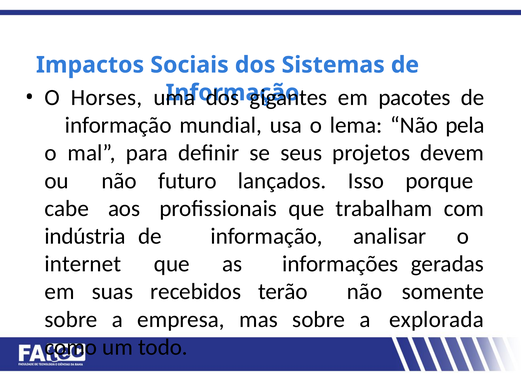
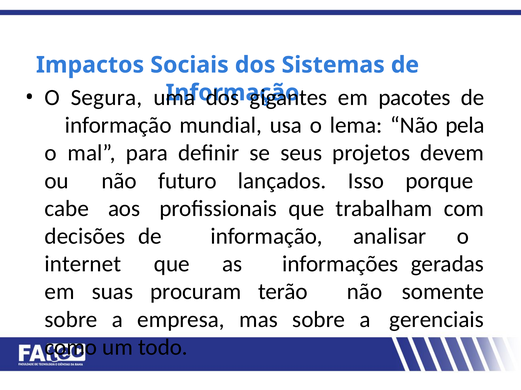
Horses: Horses -> Segura
indústria: indústria -> decisões
recebidos: recebidos -> procuram
explorada: explorada -> gerenciais
